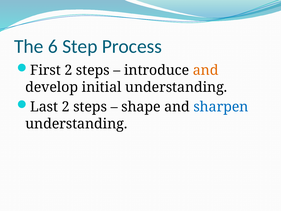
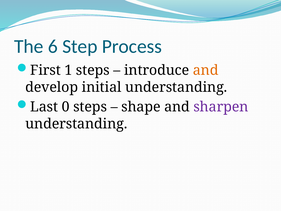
First 2: 2 -> 1
Last 2: 2 -> 0
sharpen colour: blue -> purple
